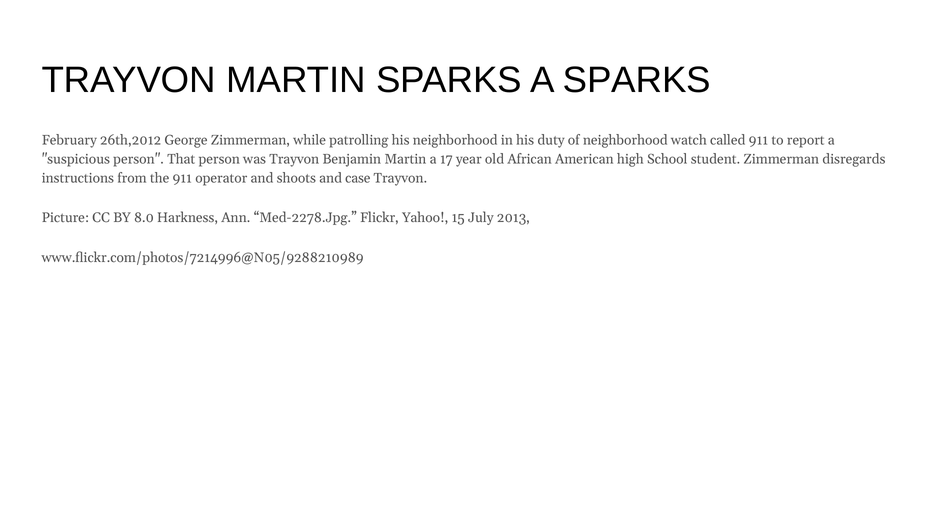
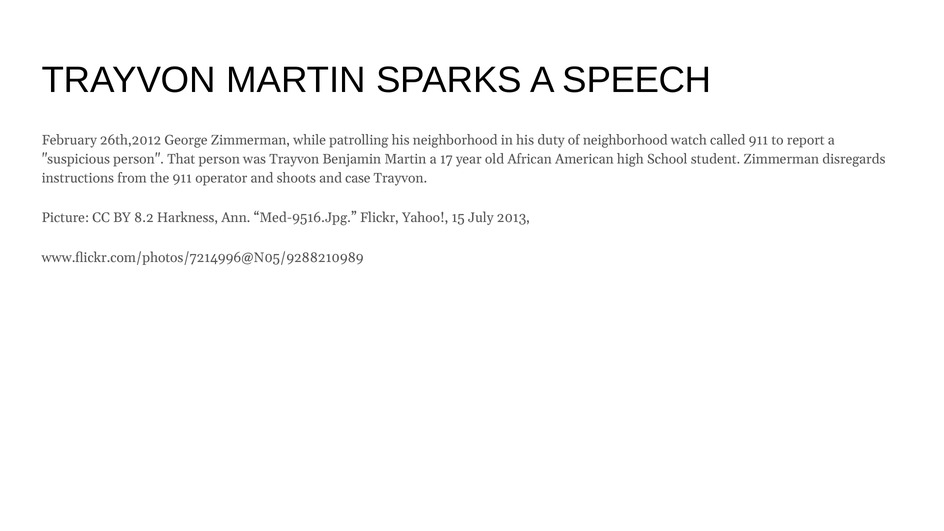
A SPARKS: SPARKS -> SPEECH
8.0: 8.0 -> 8.2
Med-2278.Jpg: Med-2278.Jpg -> Med-9516.Jpg
